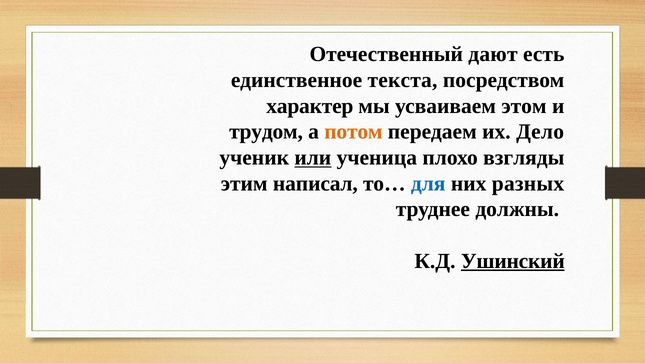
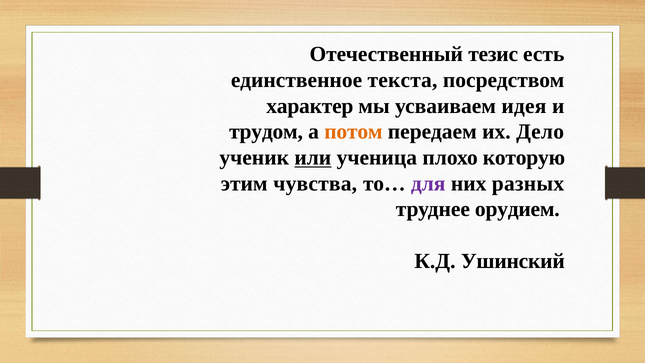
дают: дают -> тезис
этом: этом -> идея
взгляды: взгляды -> которую
написал: написал -> чувства
для colour: blue -> purple
должны: должны -> орудием
Ушинский underline: present -> none
